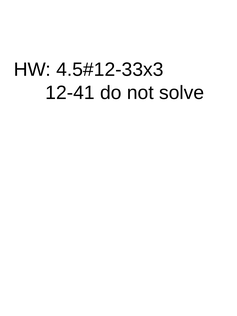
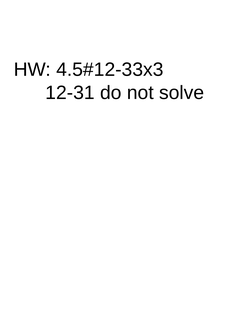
12-41: 12-41 -> 12-31
